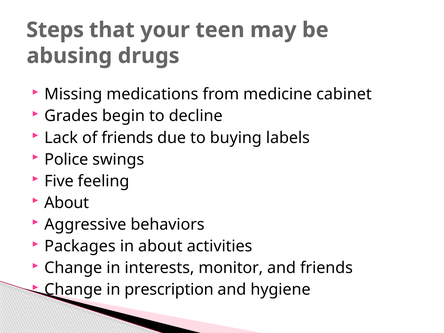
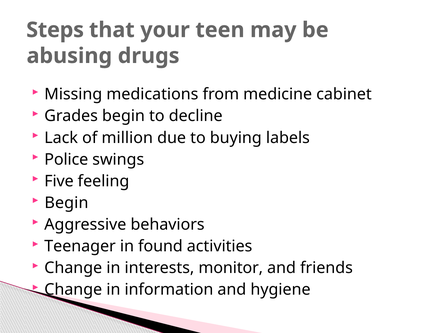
of friends: friends -> million
About at (67, 203): About -> Begin
Packages: Packages -> Teenager
in about: about -> found
prescription: prescription -> information
